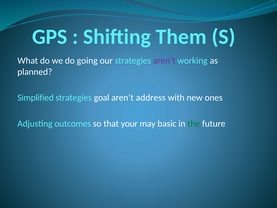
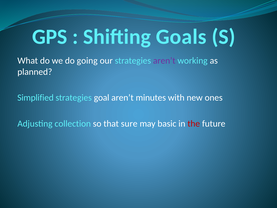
Them: Them -> Goals
address: address -> minutes
outcomes: outcomes -> collection
your: your -> sure
the colour: green -> red
